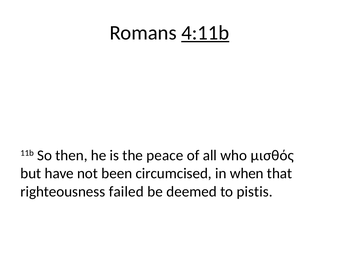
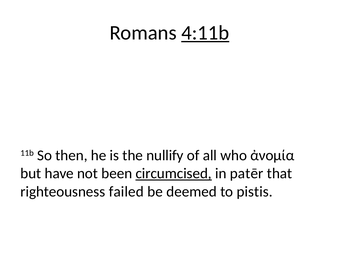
peace: peace -> nullify
μισθός: μισθός -> ἀνομία
circumcised underline: none -> present
when: when -> patēr
